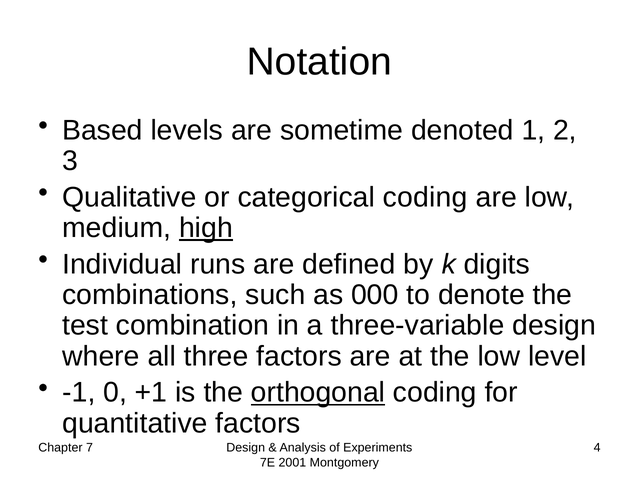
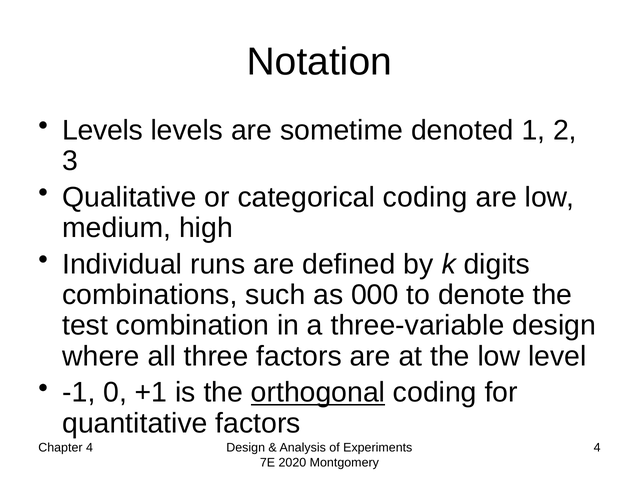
Based at (103, 130): Based -> Levels
high underline: present -> none
Chapter 7: 7 -> 4
2001: 2001 -> 2020
